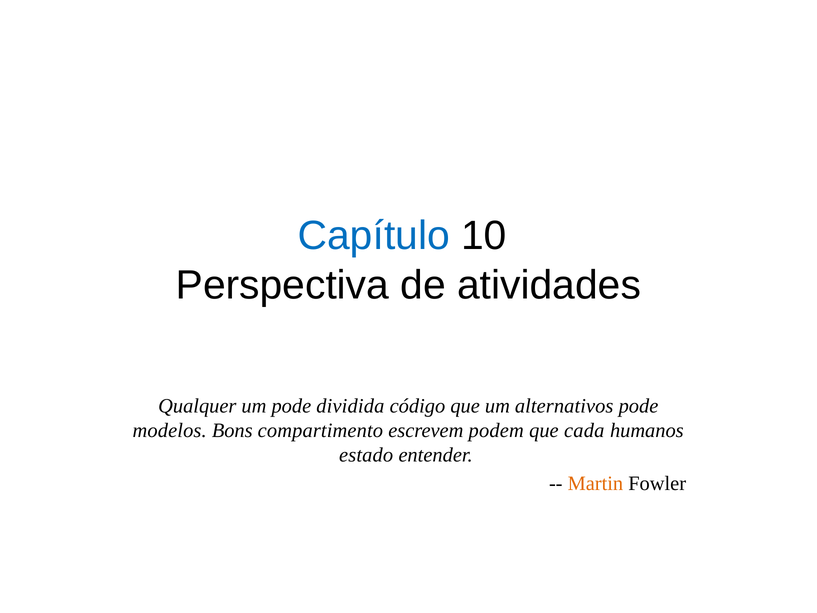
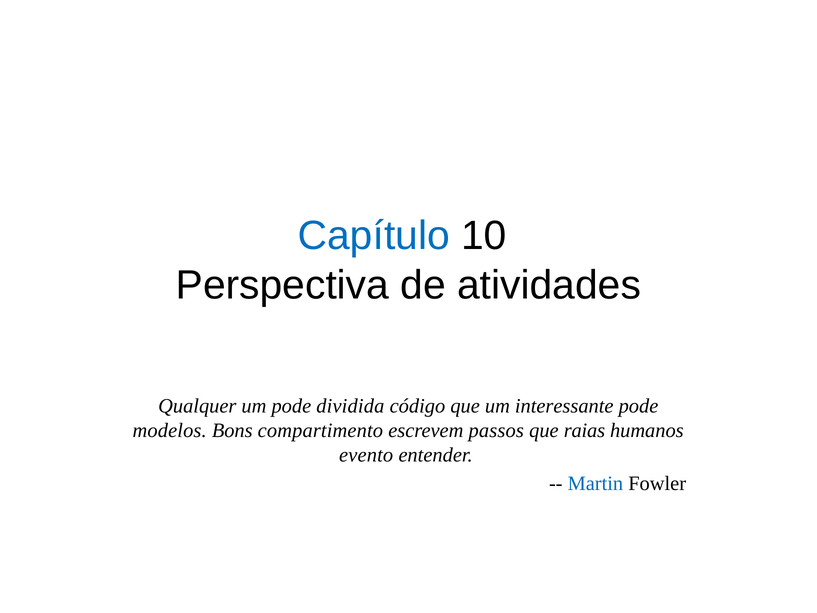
alternativos: alternativos -> interessante
podem: podem -> passos
cada: cada -> raias
estado: estado -> evento
Martin colour: orange -> blue
